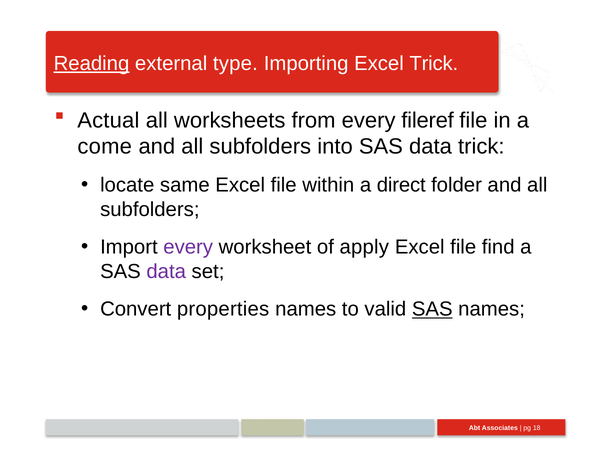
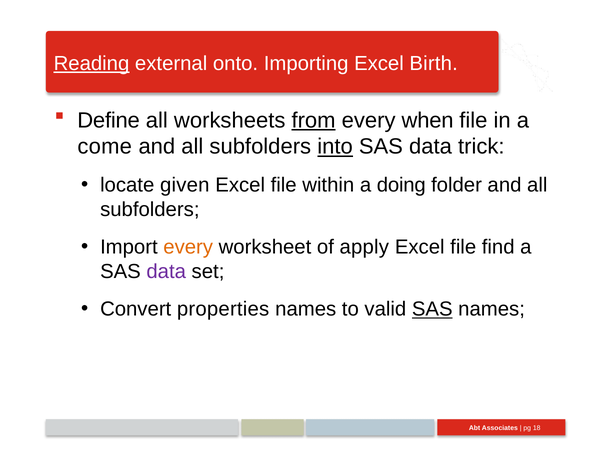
type: type -> onto
Excel Trick: Trick -> Birth
Actual: Actual -> Define
from underline: none -> present
fileref: fileref -> when
into underline: none -> present
same: same -> given
direct: direct -> doing
every at (188, 248) colour: purple -> orange
